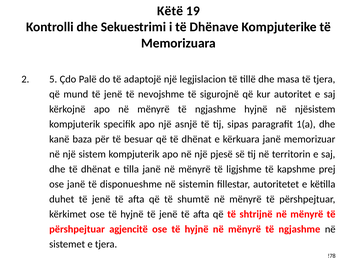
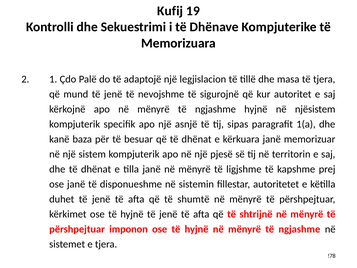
Këtë: Këtë -> Kufij
5: 5 -> 1
agjencitë: agjencitë -> imponon
